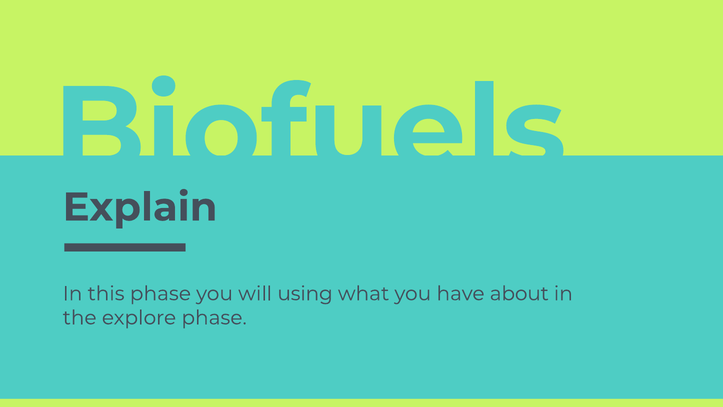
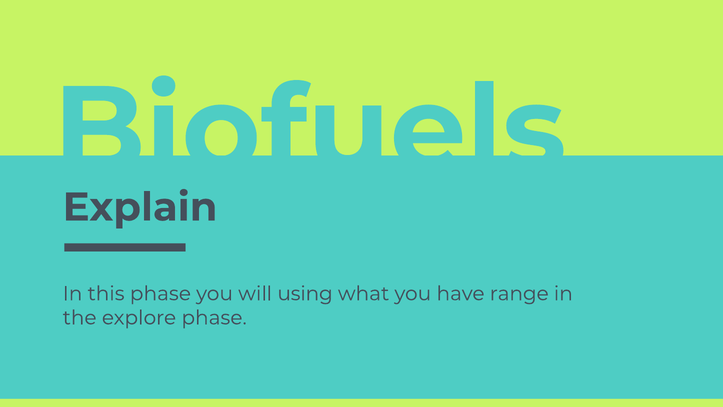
about: about -> range
